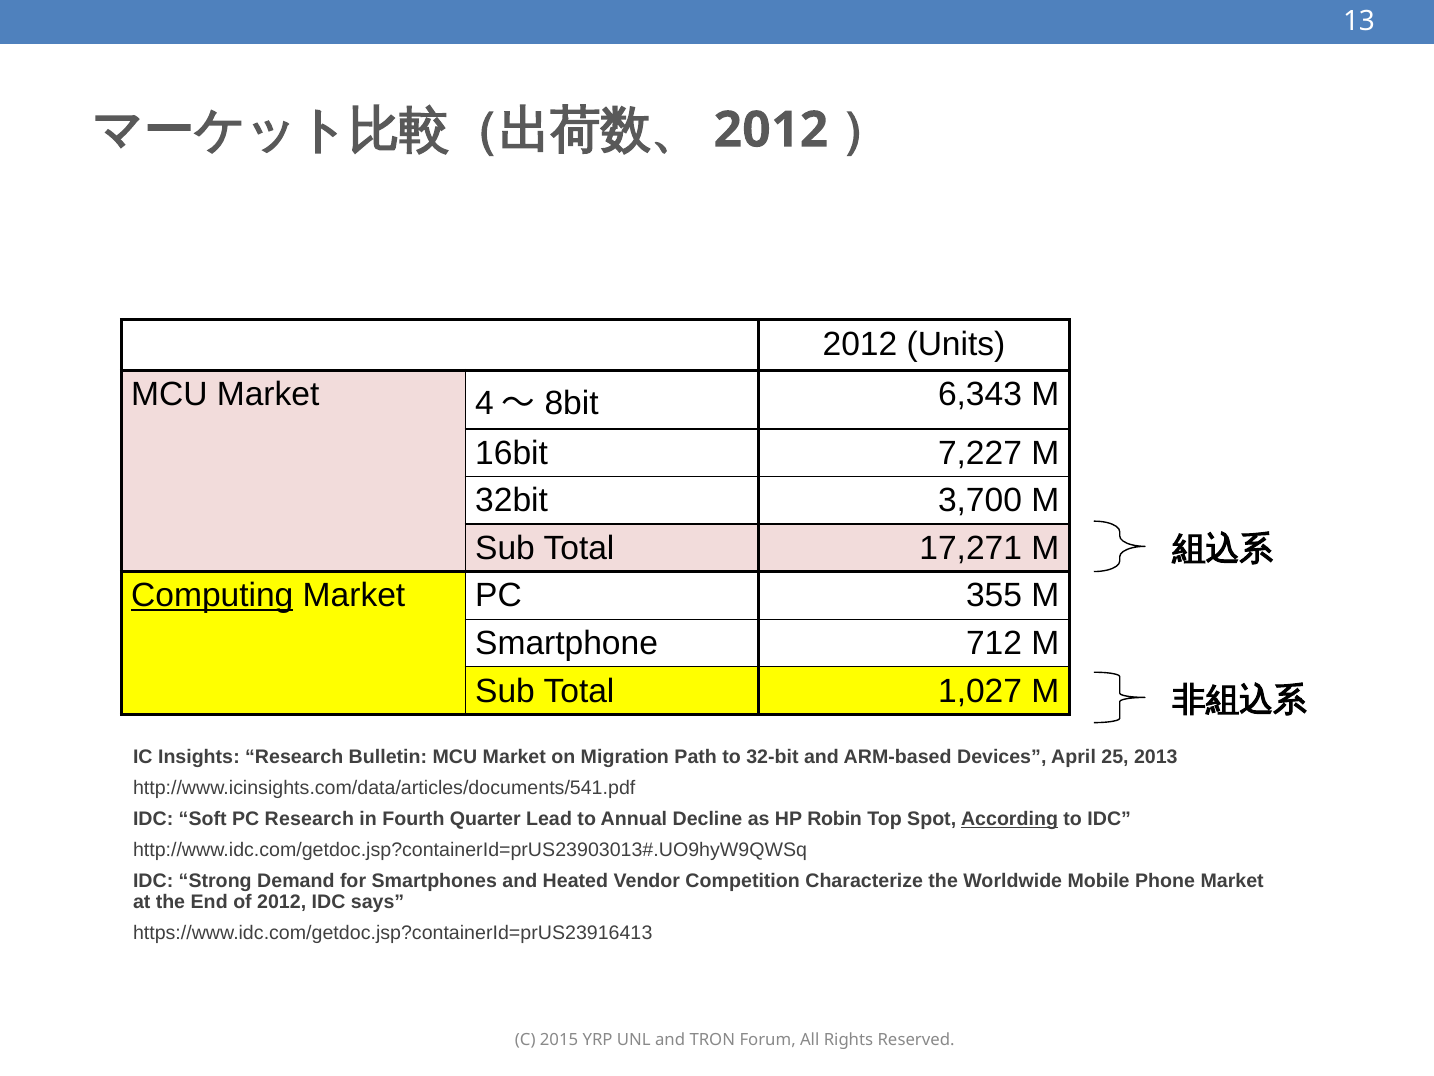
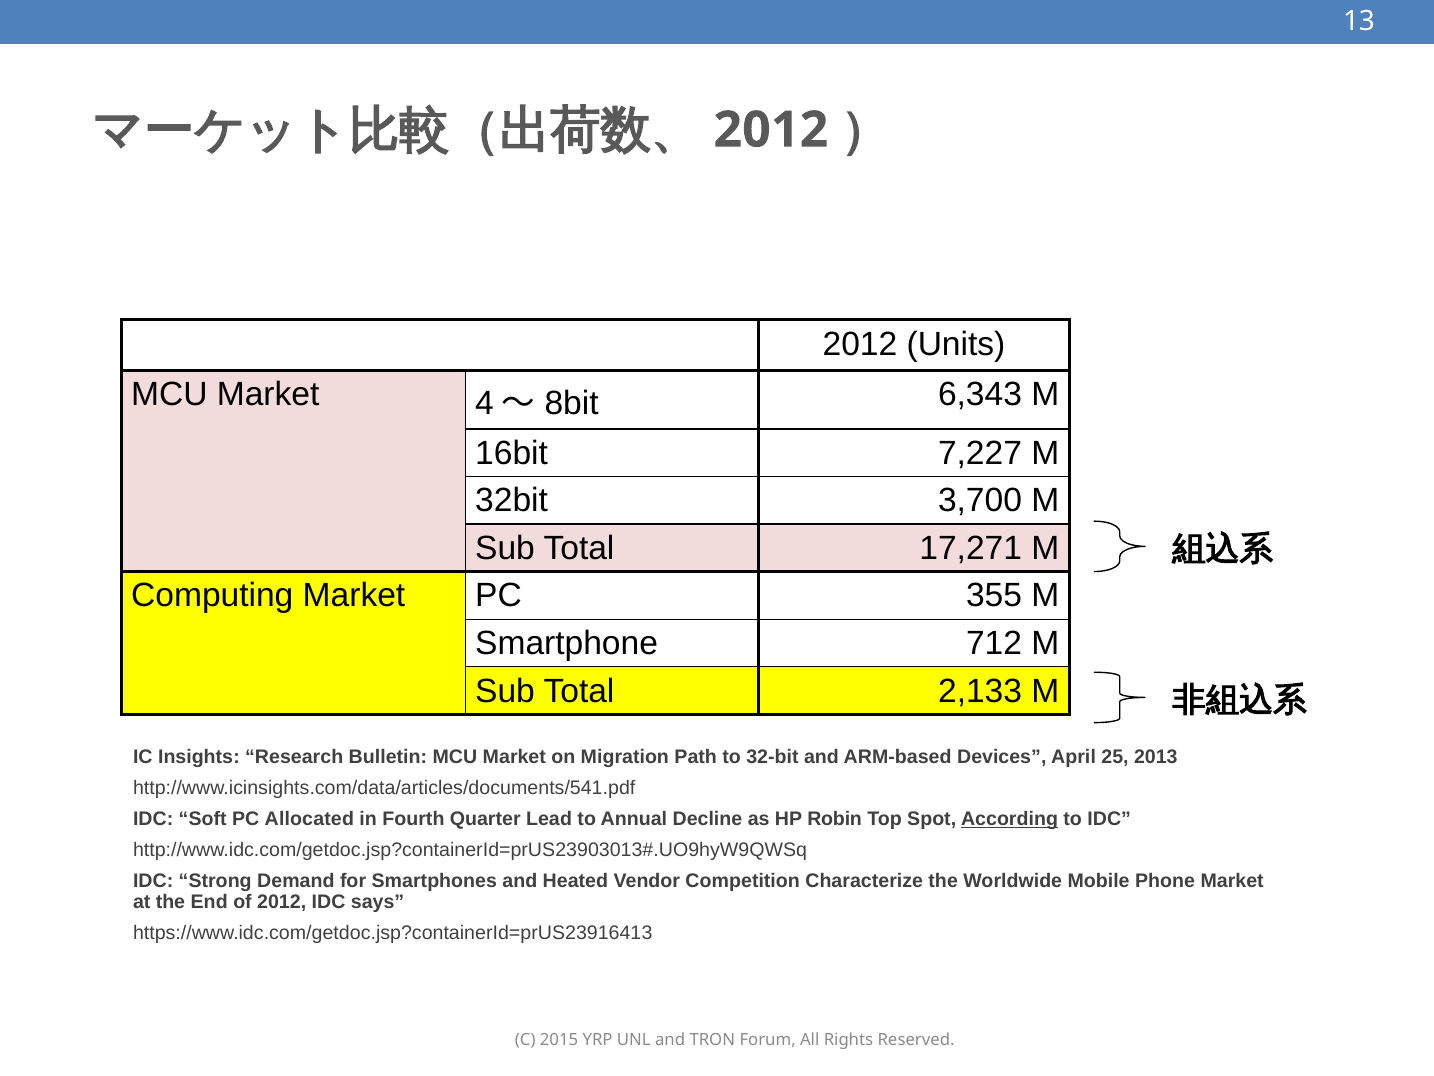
Computing underline: present -> none
1,027: 1,027 -> 2,133
PC Research: Research -> Allocated
